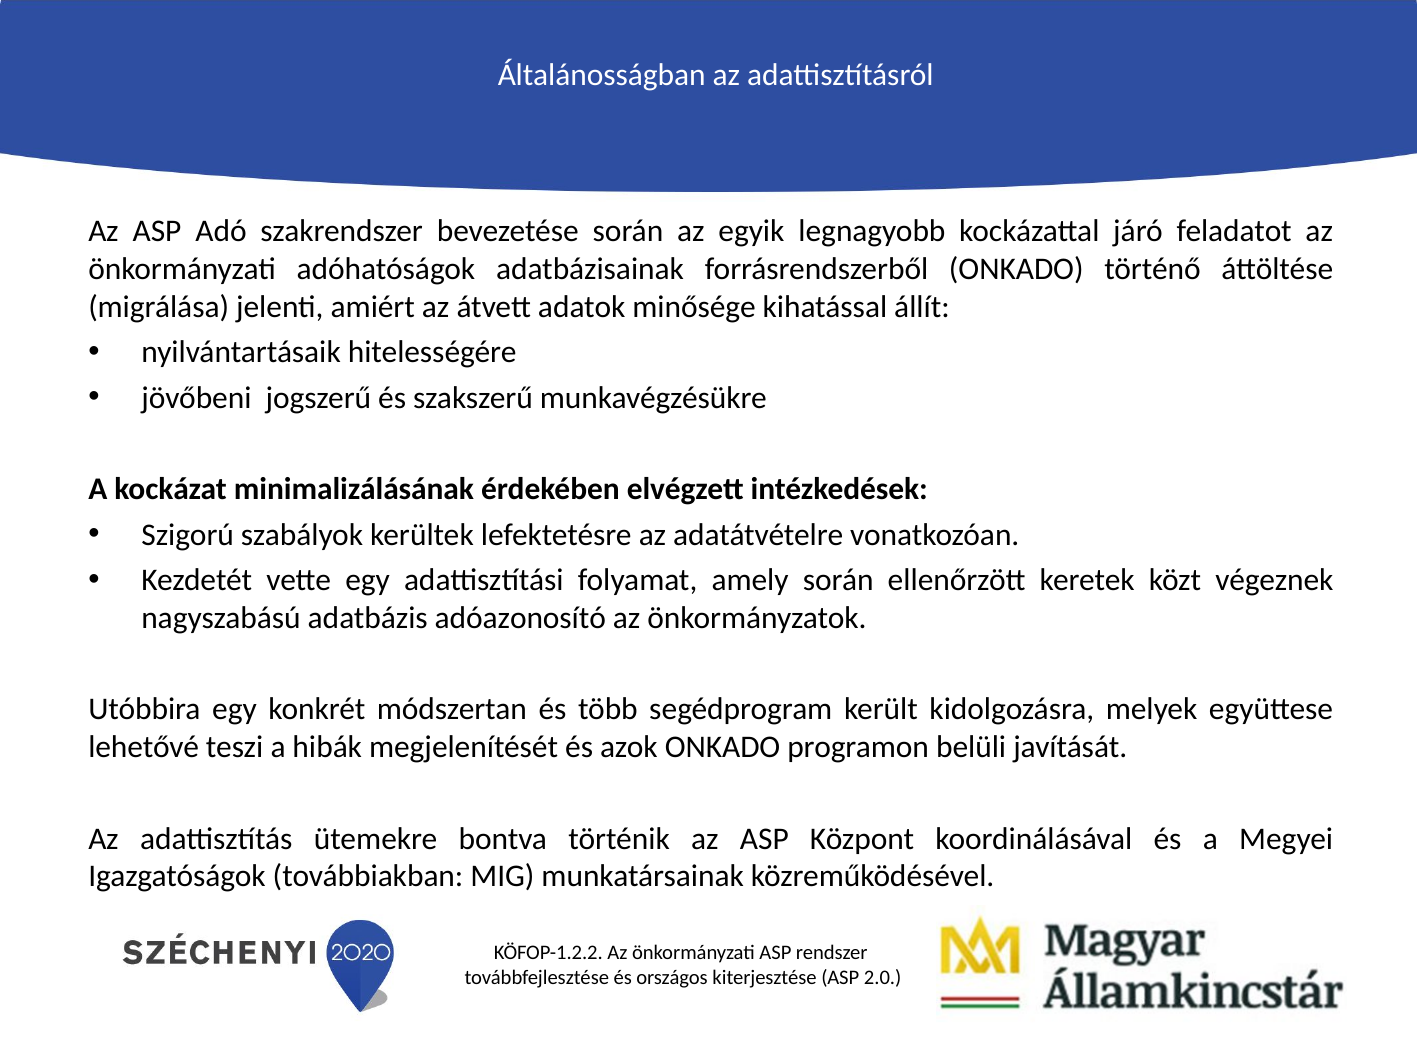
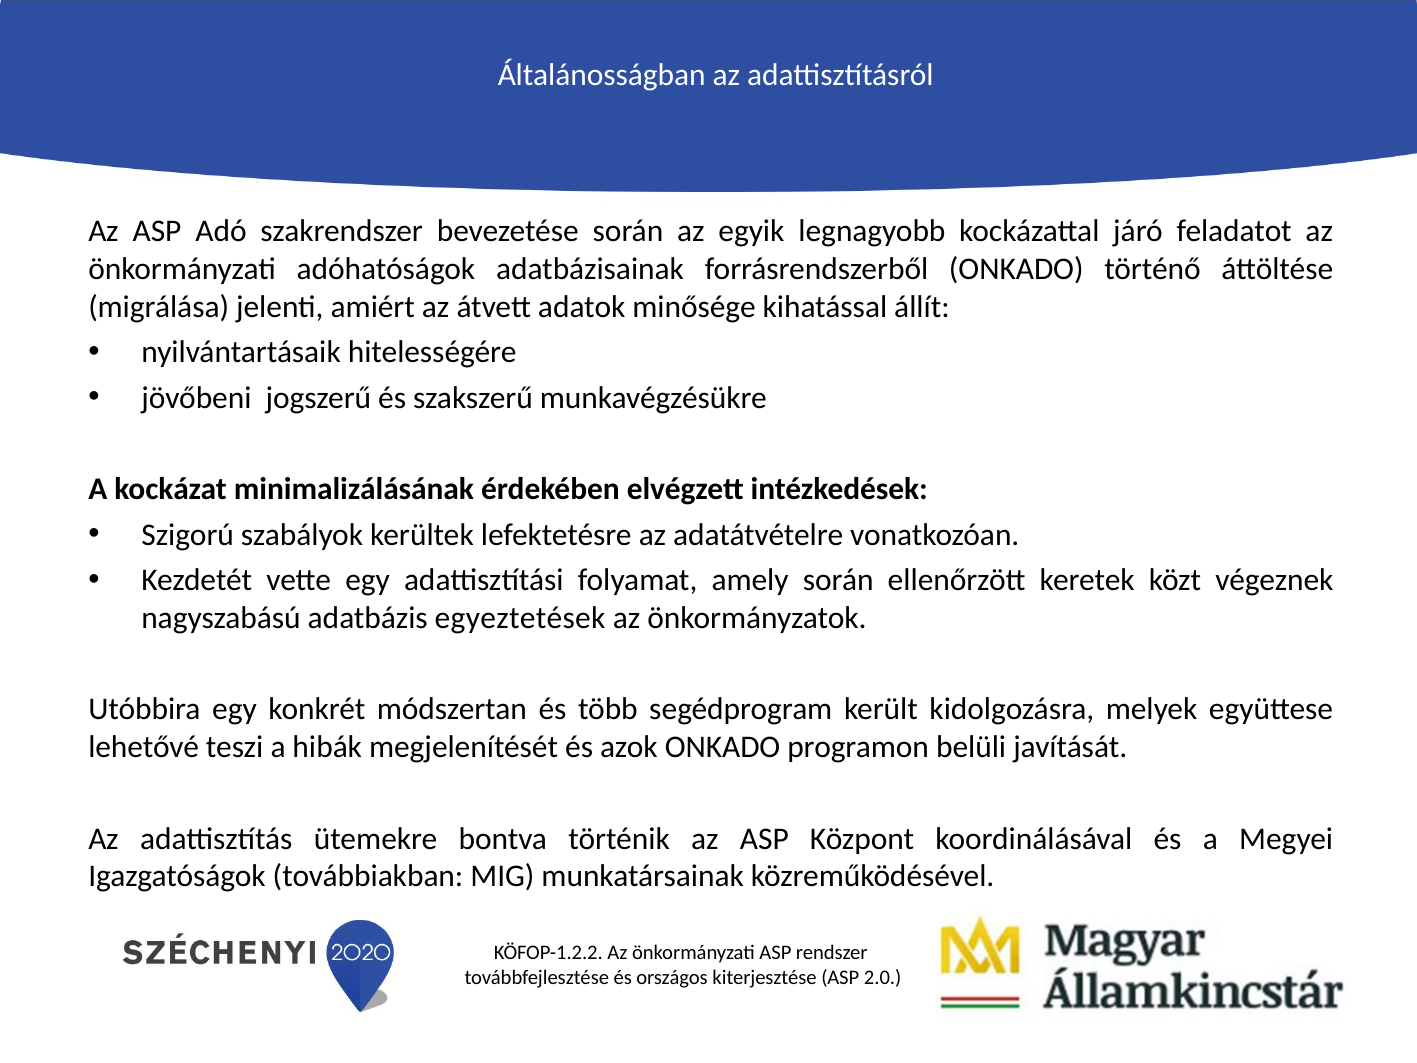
adóazonosító: adóazonosító -> egyeztetések
